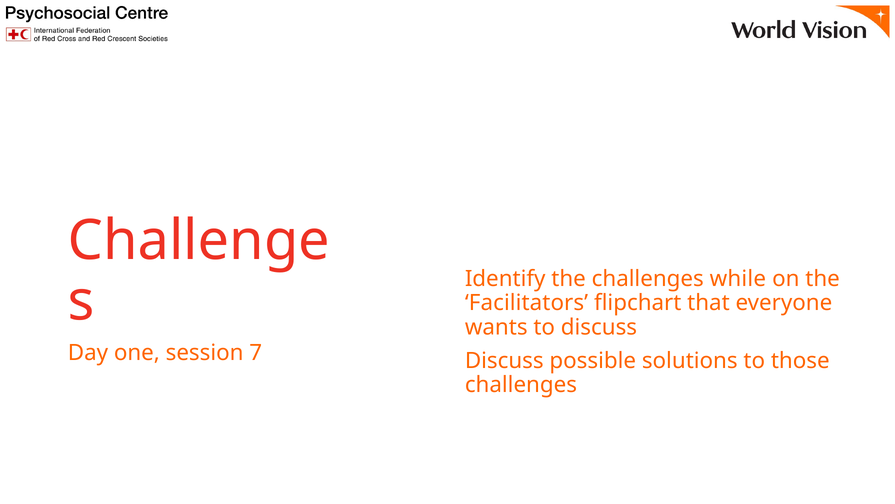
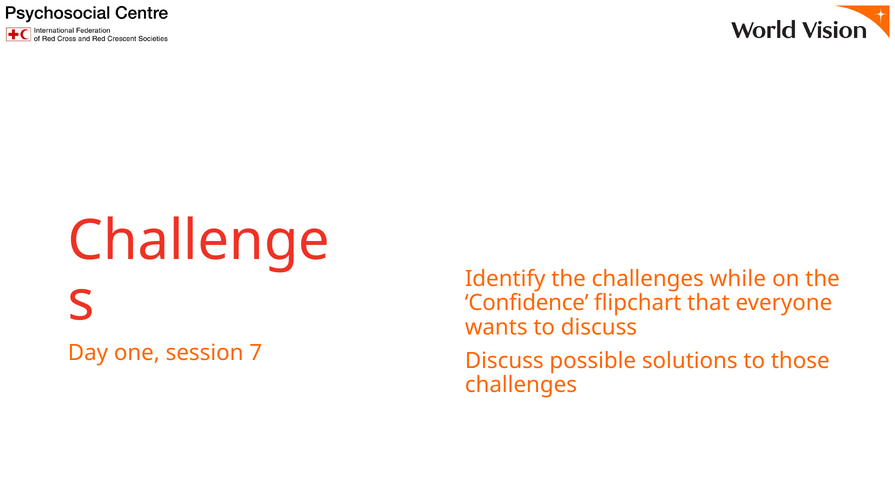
Facilitators: Facilitators -> Confidence
